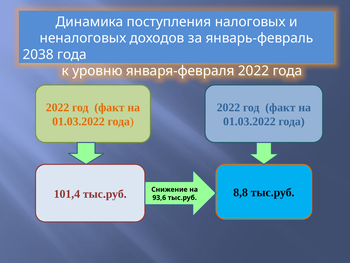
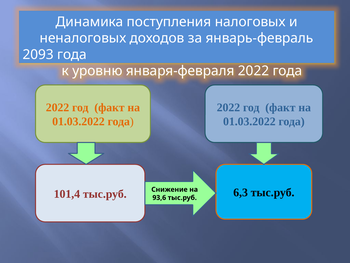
2038: 2038 -> 2093
8,8: 8,8 -> 6,3
